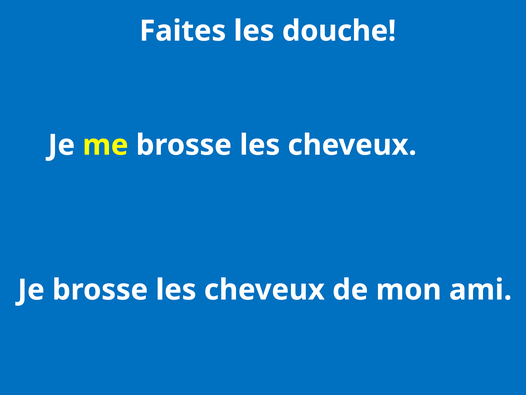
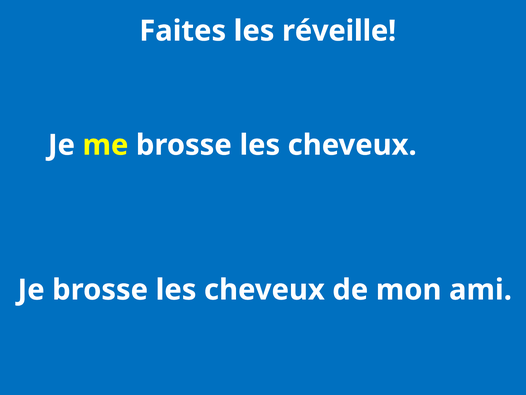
douche: douche -> réveille
